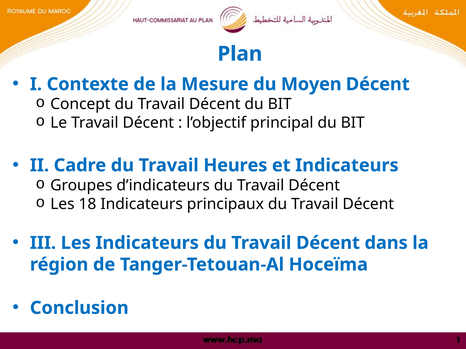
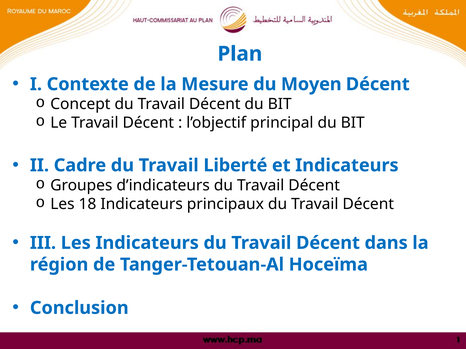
Heures: Heures -> Liberté
